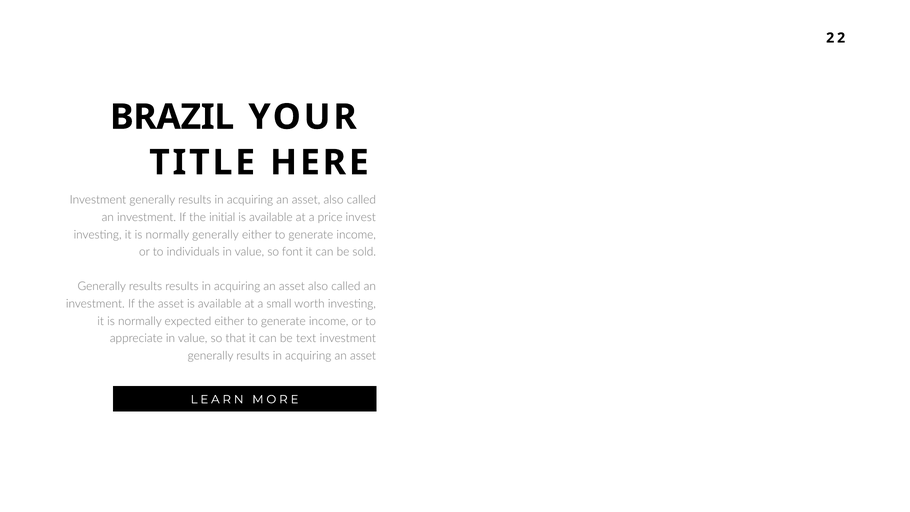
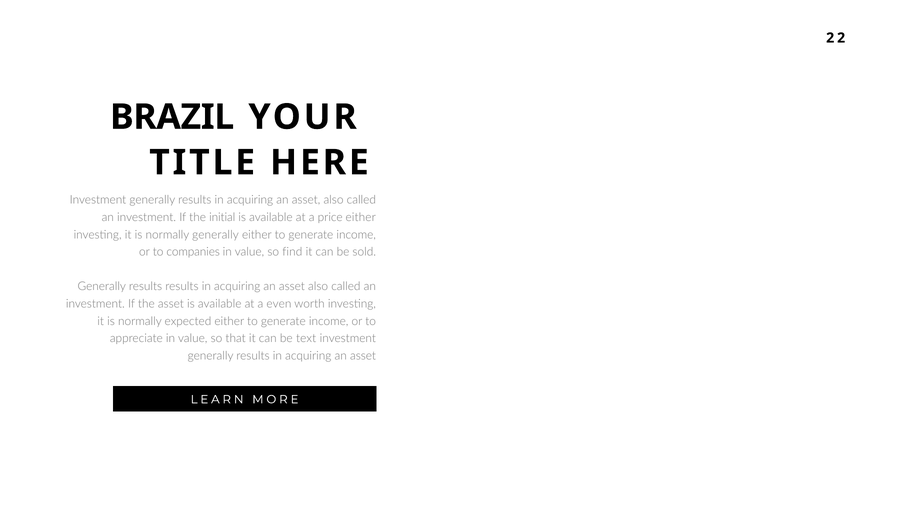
price invest: invest -> either
individuals: individuals -> companies
font: font -> find
small: small -> even
